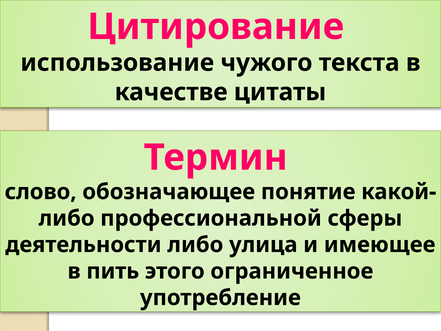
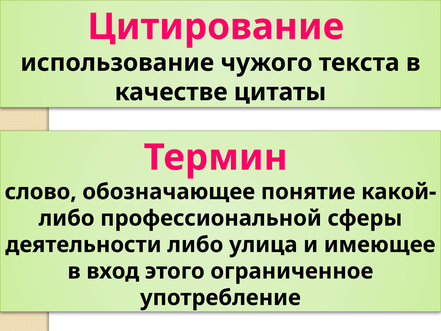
пить: пить -> вход
